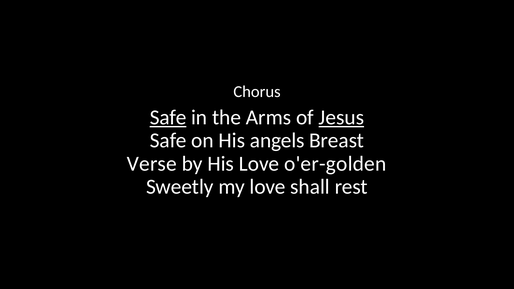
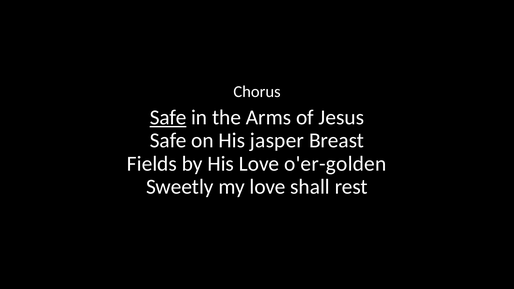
Jesus underline: present -> none
angels: angels -> jasper
Verse: Verse -> Fields
